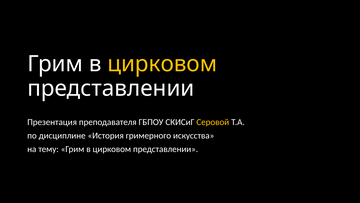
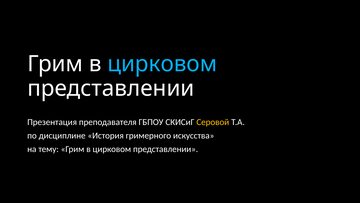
цирковом at (162, 64) colour: yellow -> light blue
